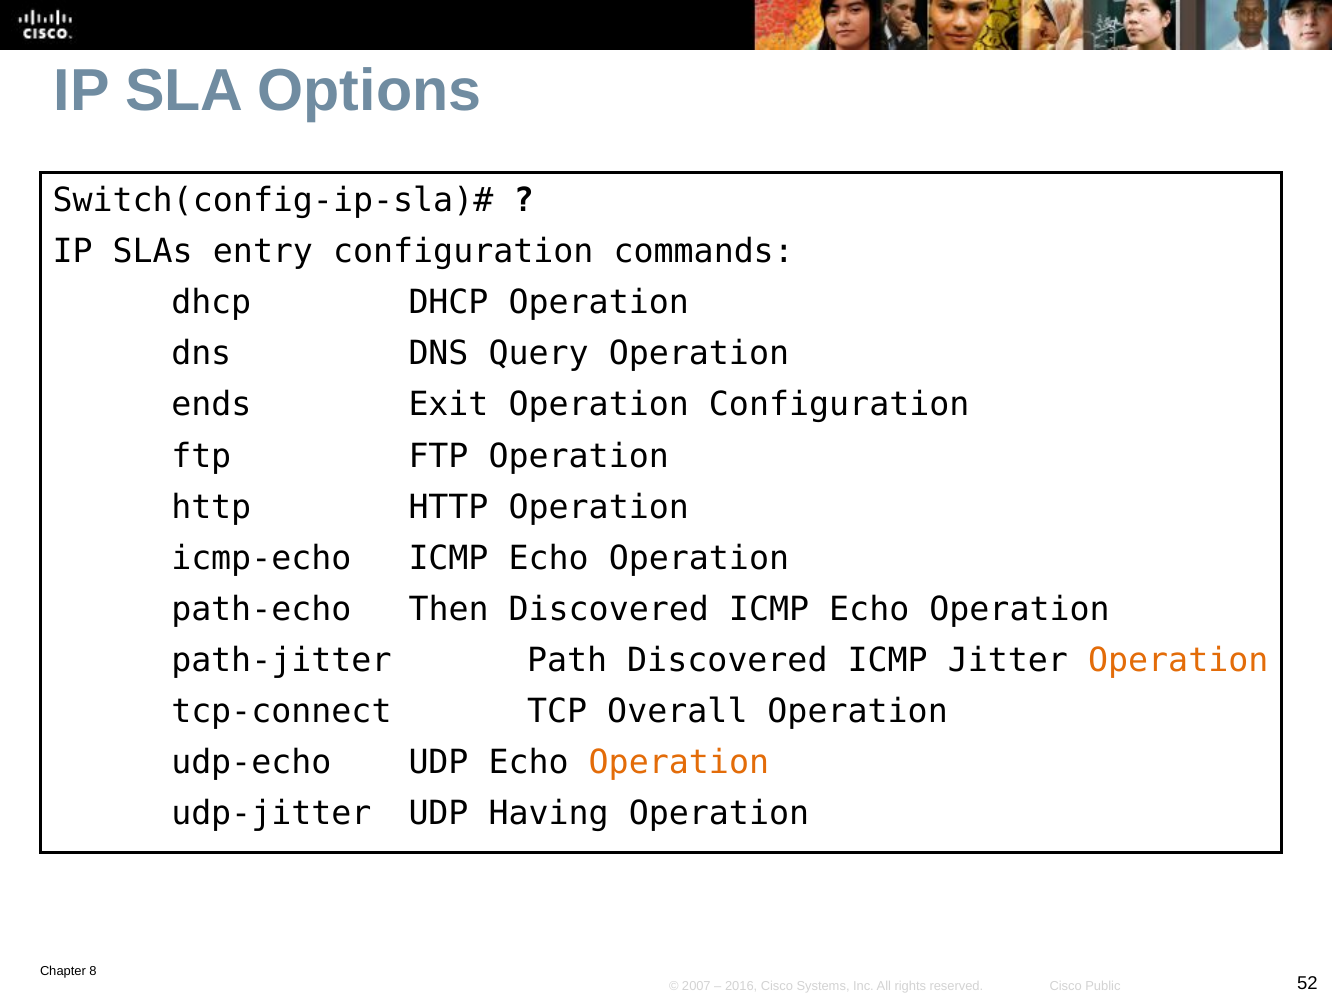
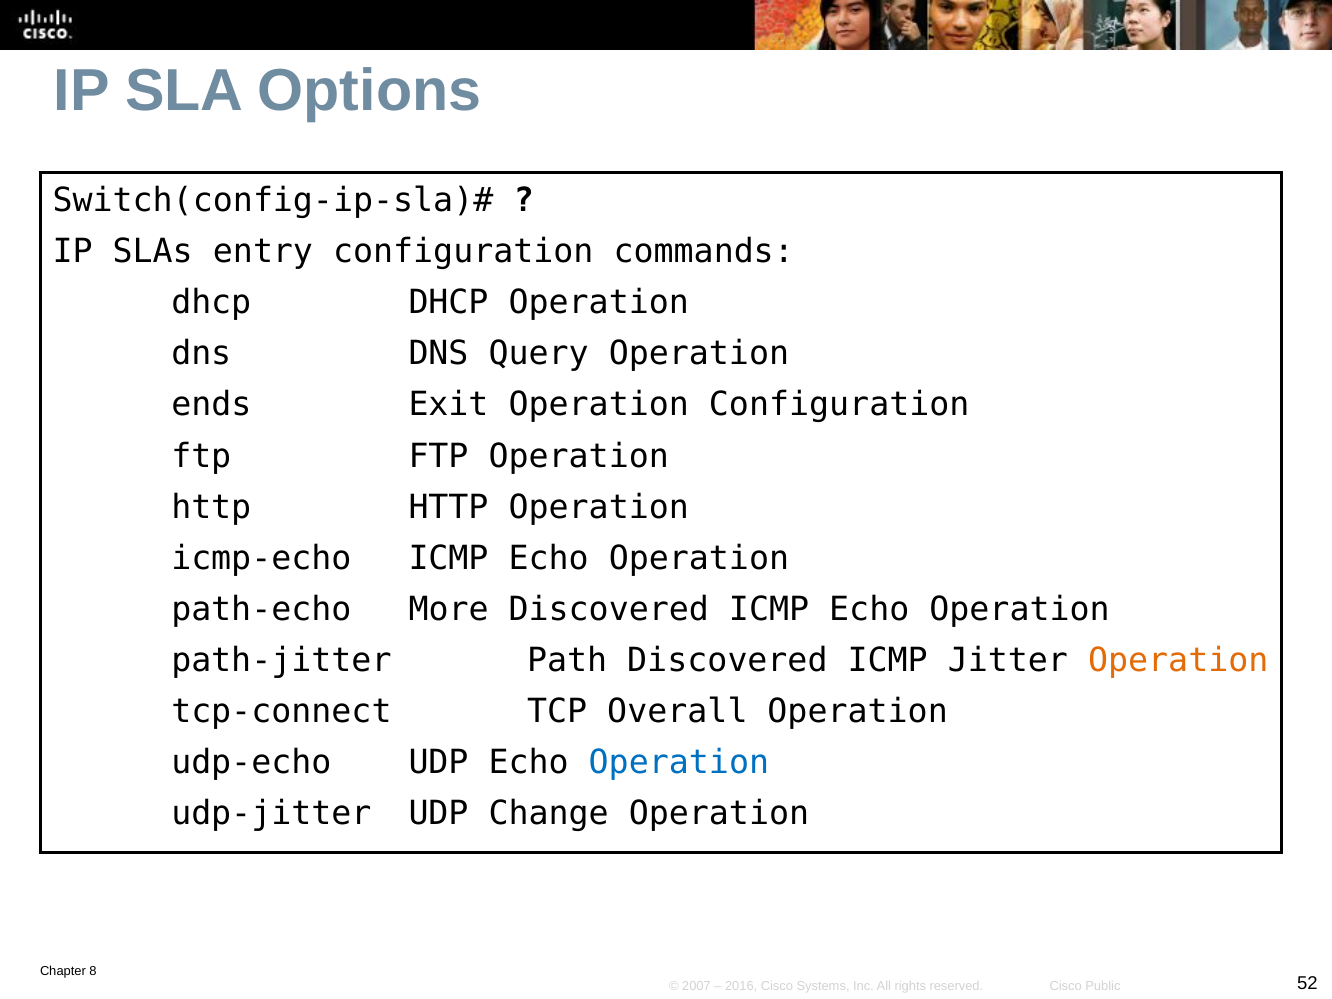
Then: Then -> More
Operation at (679, 763) colour: orange -> blue
Having: Having -> Change
